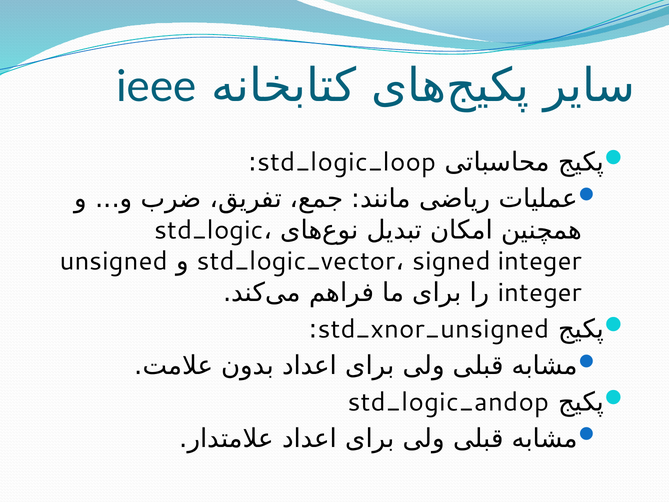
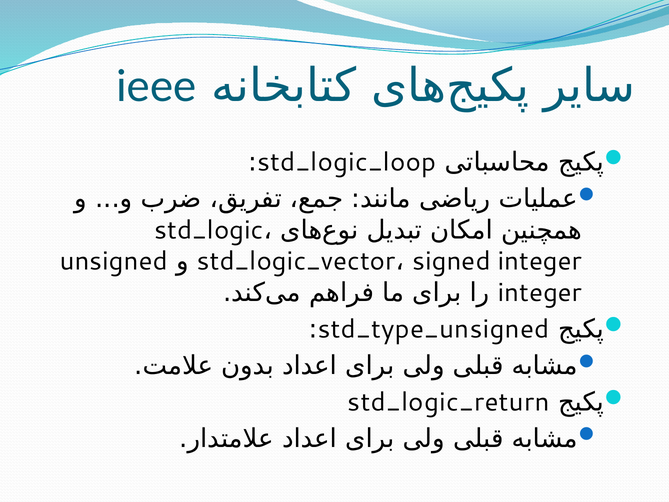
std_xnor_unsigned: std_xnor_unsigned -> std_type_unsigned
std_logic_andop: std_logic_andop -> std_logic_return
